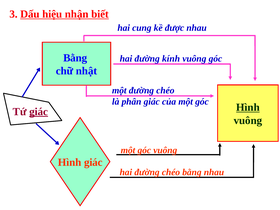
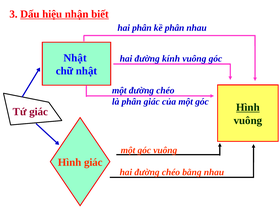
hai cung: cung -> phân
kề được: được -> phân
Bằng at (75, 58): Bằng -> Nhật
giác at (39, 112) underline: present -> none
